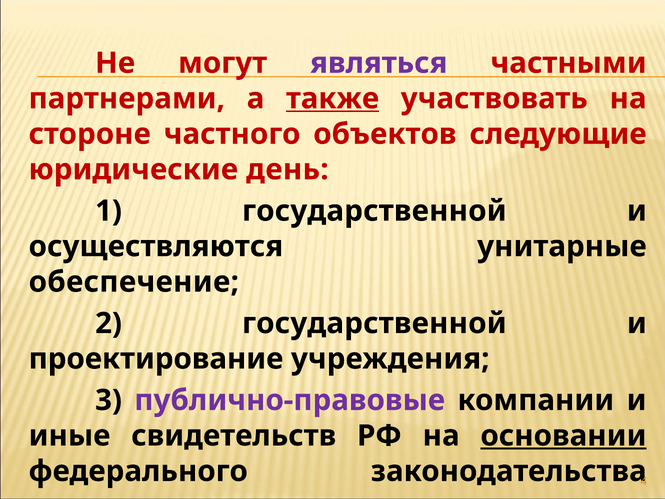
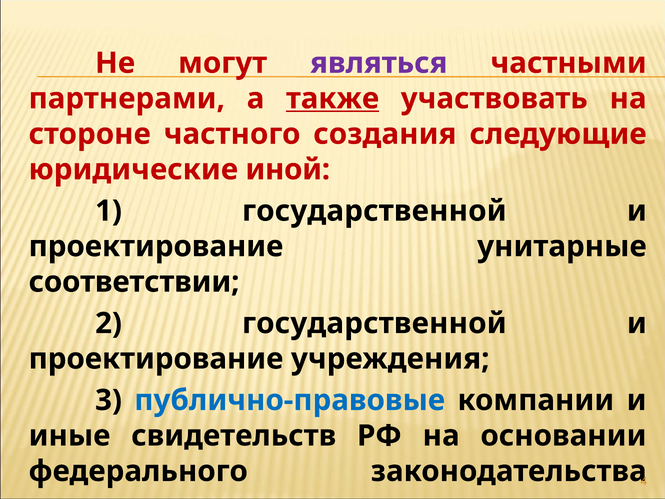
объектов: объектов -> создания
день: день -> иной
осуществляются at (156, 246): осуществляются -> проектирование
обеспечение: обеспечение -> соответствии
публично-правовые colour: purple -> blue
основании underline: present -> none
